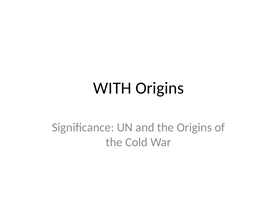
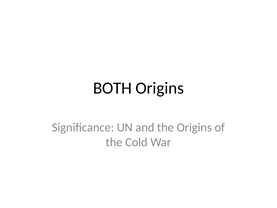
WITH: WITH -> BOTH
